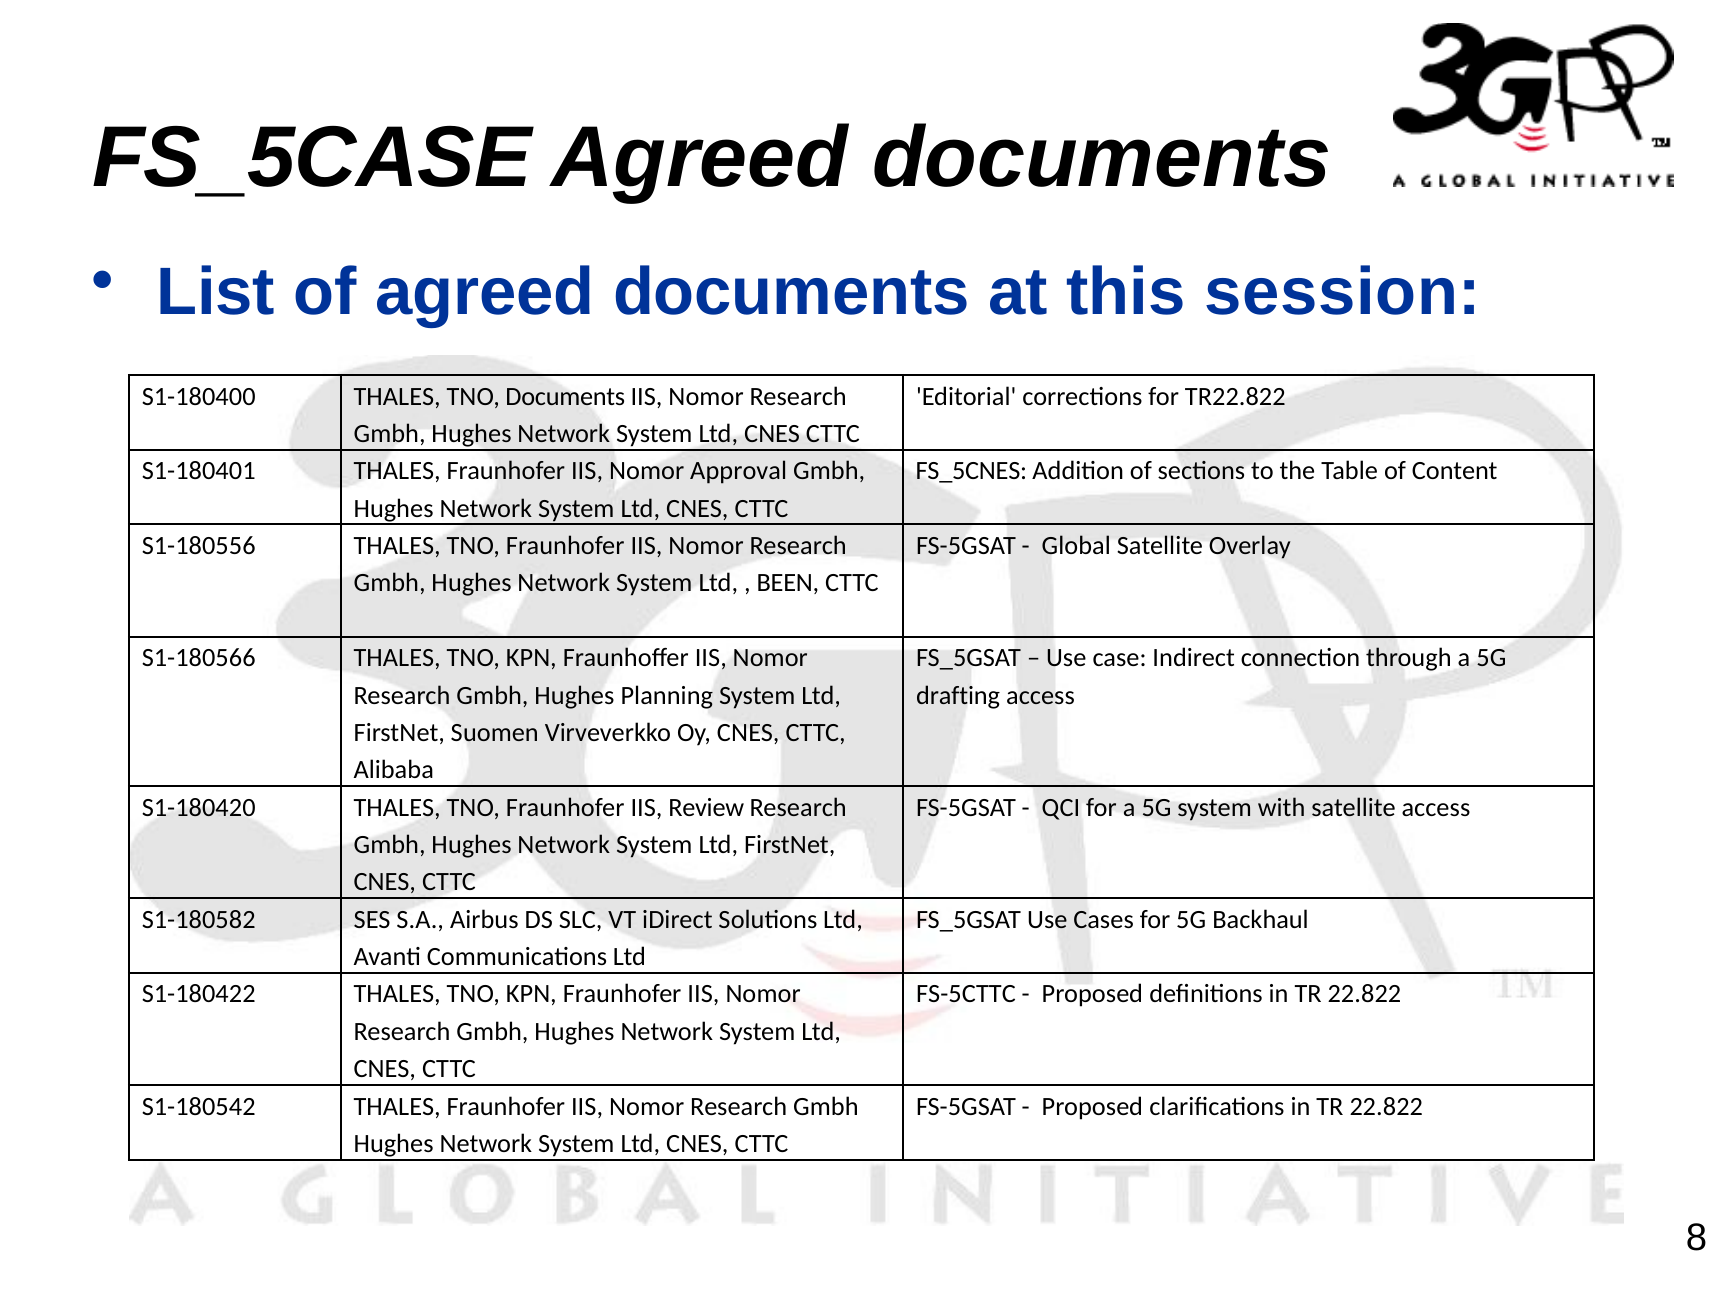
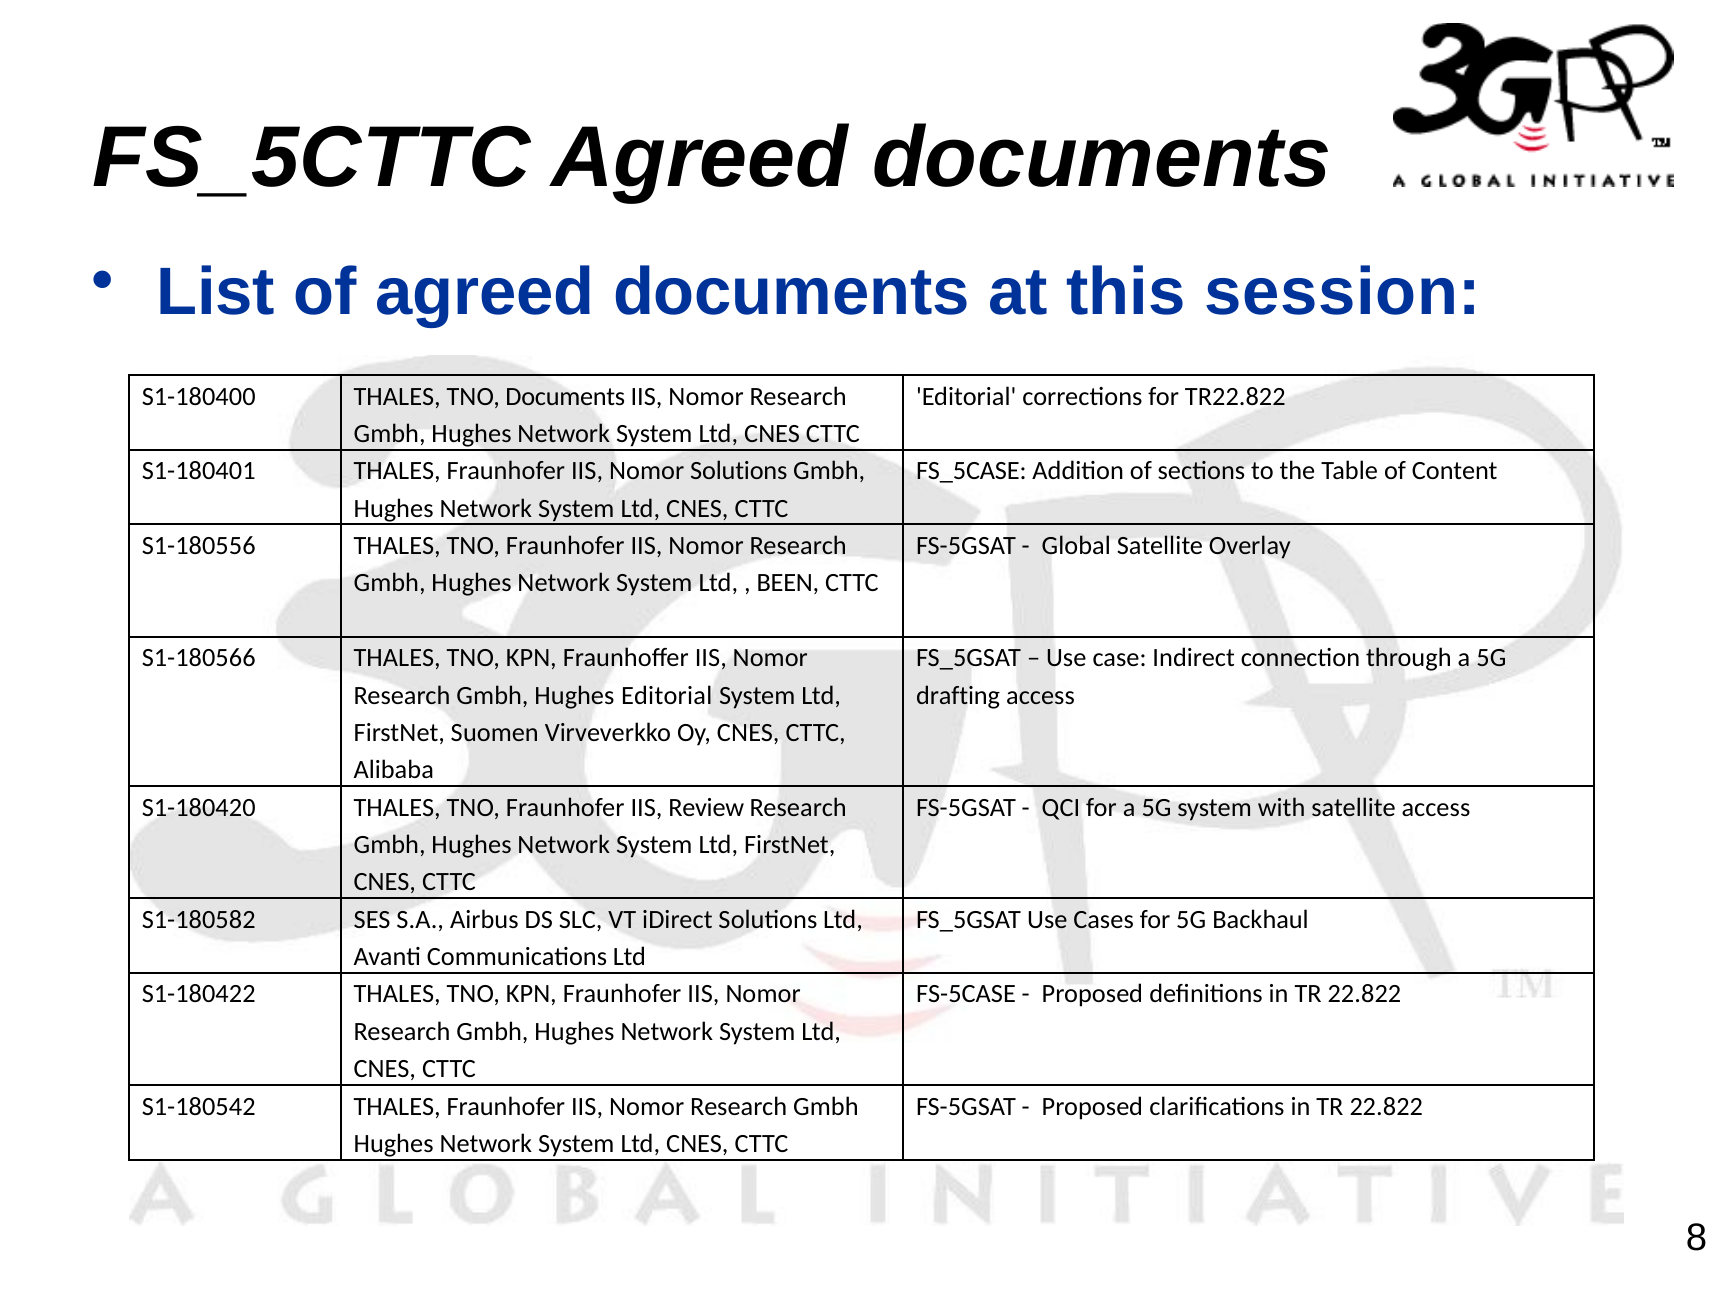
FS_5CASE: FS_5CASE -> FS_5CTTC
Nomor Approval: Approval -> Solutions
FS_5CNES: FS_5CNES -> FS_5CASE
Hughes Planning: Planning -> Editorial
FS-5CTTC: FS-5CTTC -> FS-5CASE
